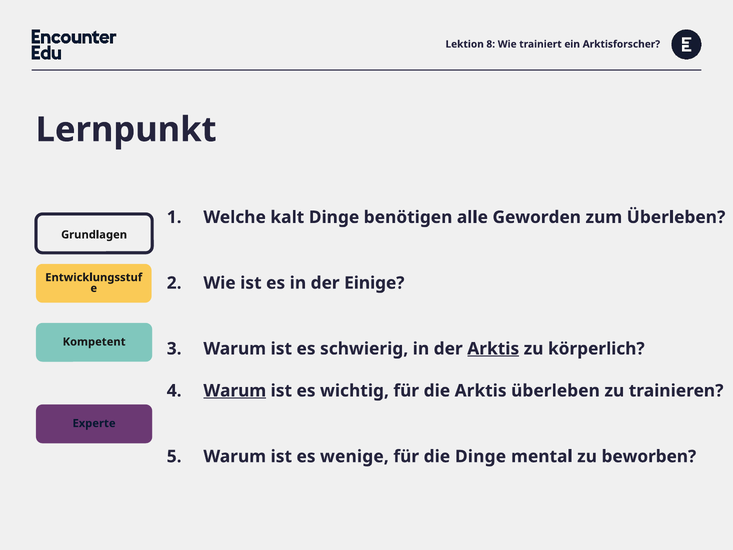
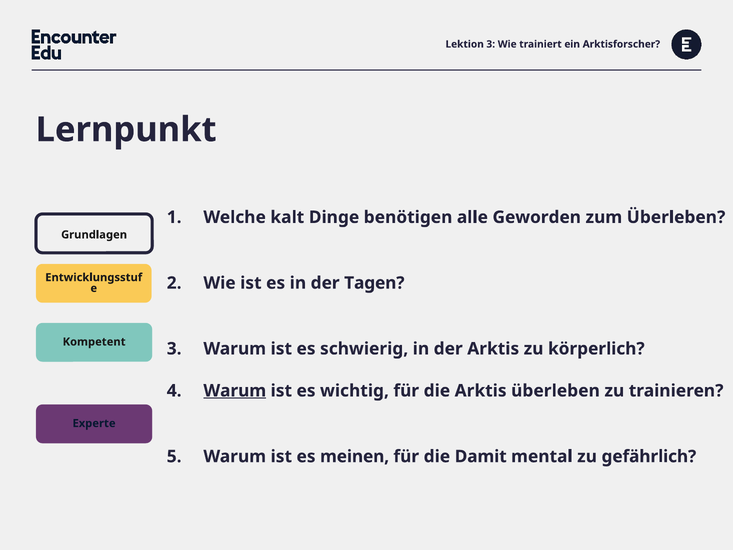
Lektion 8: 8 -> 3
Einige: Einige -> Tagen
Arktis at (493, 349) underline: present -> none
wenige: wenige -> meinen
die Dinge: Dinge -> Damit
beworben: beworben -> gefährlich
